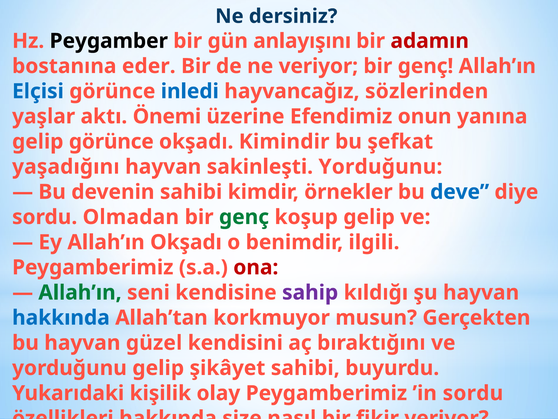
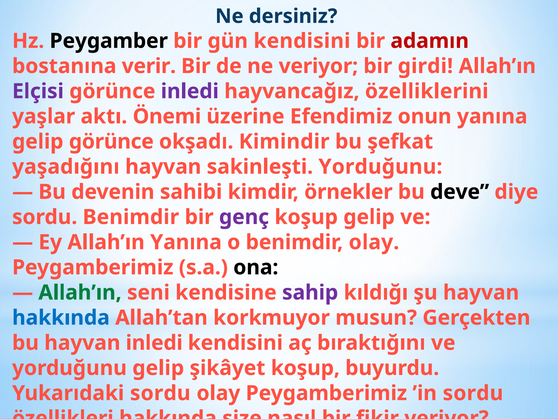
gün anlayışını: anlayışını -> kendisini
eder: eder -> verir
genç at (426, 66): genç -> girdi
Elçisi colour: blue -> purple
inledi at (190, 91) colour: blue -> purple
sözlerinden: sözlerinden -> özelliklerini
deve colour: blue -> black
sordu Olmadan: Olmadan -> Benimdir
genç at (244, 217) colour: green -> purple
Allah’ın Okşadı: Okşadı -> Yanına
benimdir ilgili: ilgili -> olay
ona colour: red -> black
hayvan güzel: güzel -> inledi
şikâyet sahibi: sahibi -> koşup
Yukarıdaki kişilik: kişilik -> sordu
